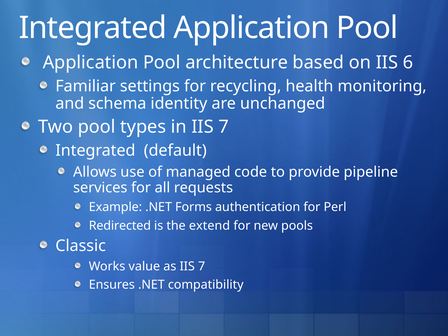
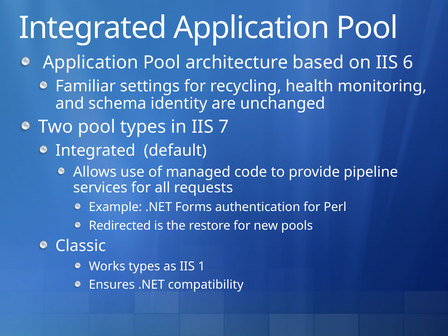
extend: extend -> restore
Works value: value -> types
as IIS 7: 7 -> 1
